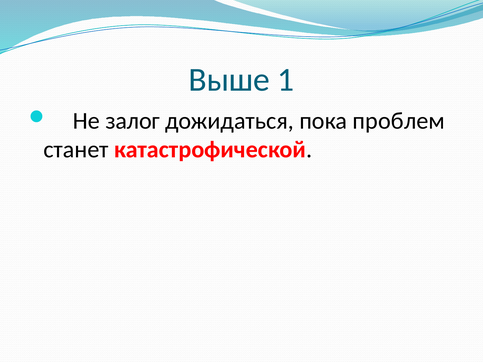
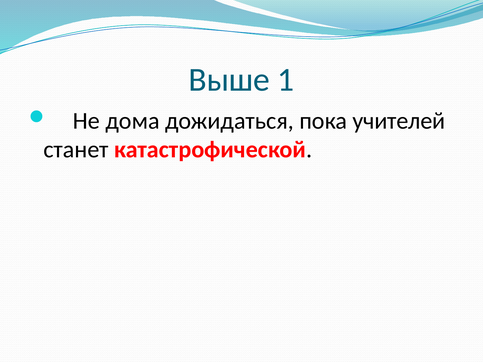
залог: залог -> дома
проблем: проблем -> учителей
